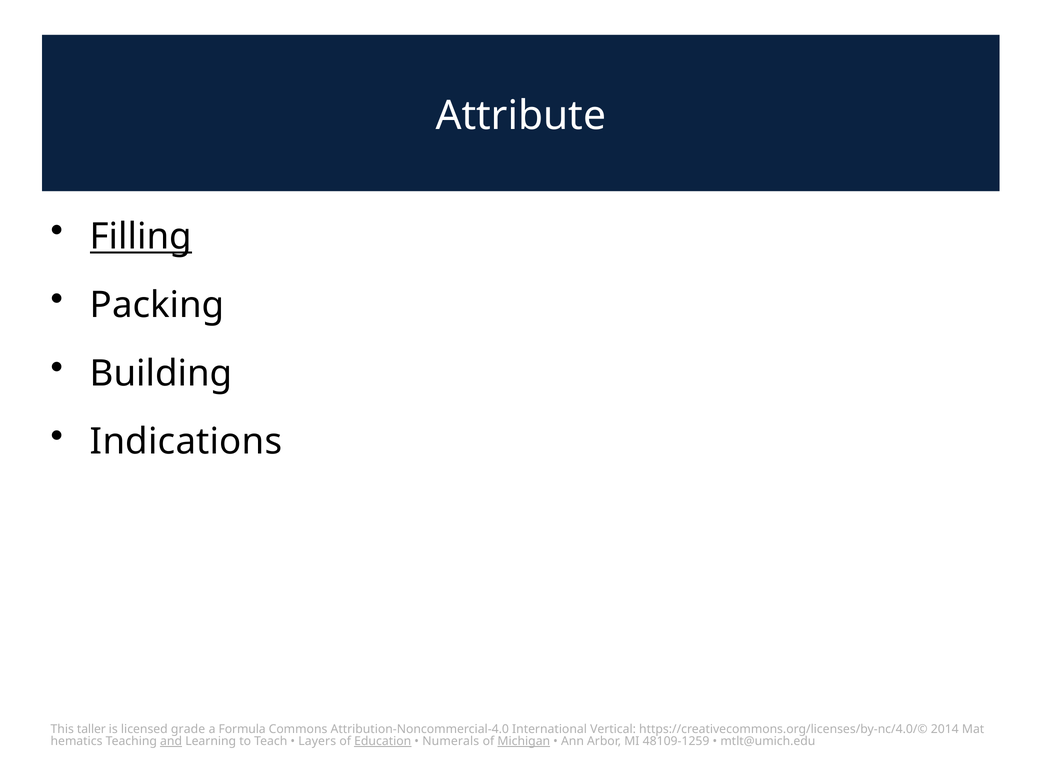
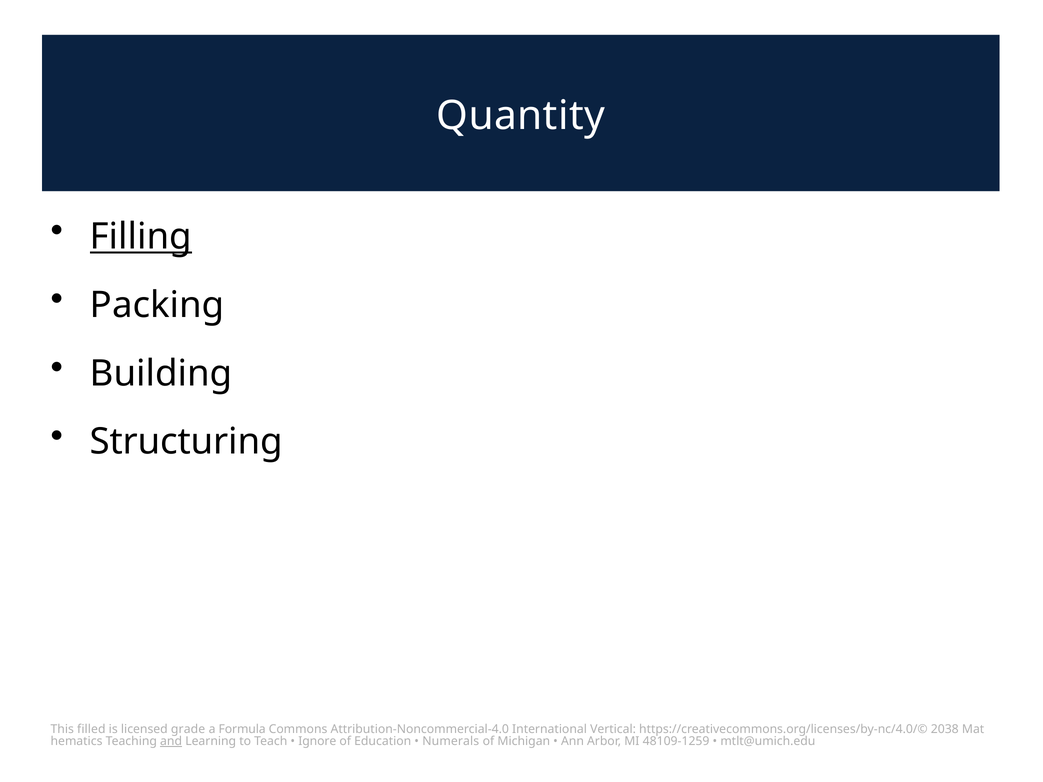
Attribute: Attribute -> Quantity
Indications: Indications -> Structuring
taller: taller -> filled
2014: 2014 -> 2038
Layers: Layers -> Ignore
Education underline: present -> none
Michigan underline: present -> none
